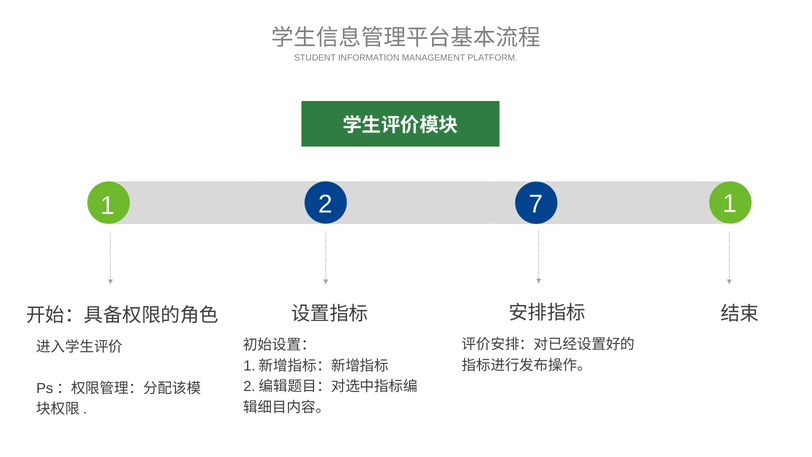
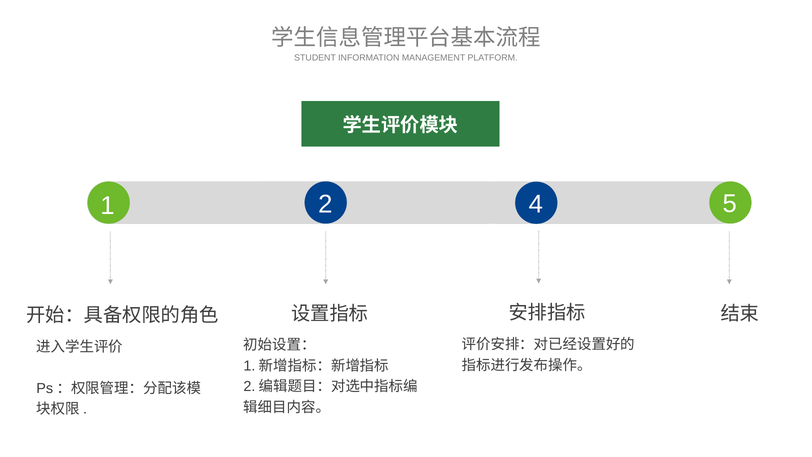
7: 7 -> 4
1 1: 1 -> 5
